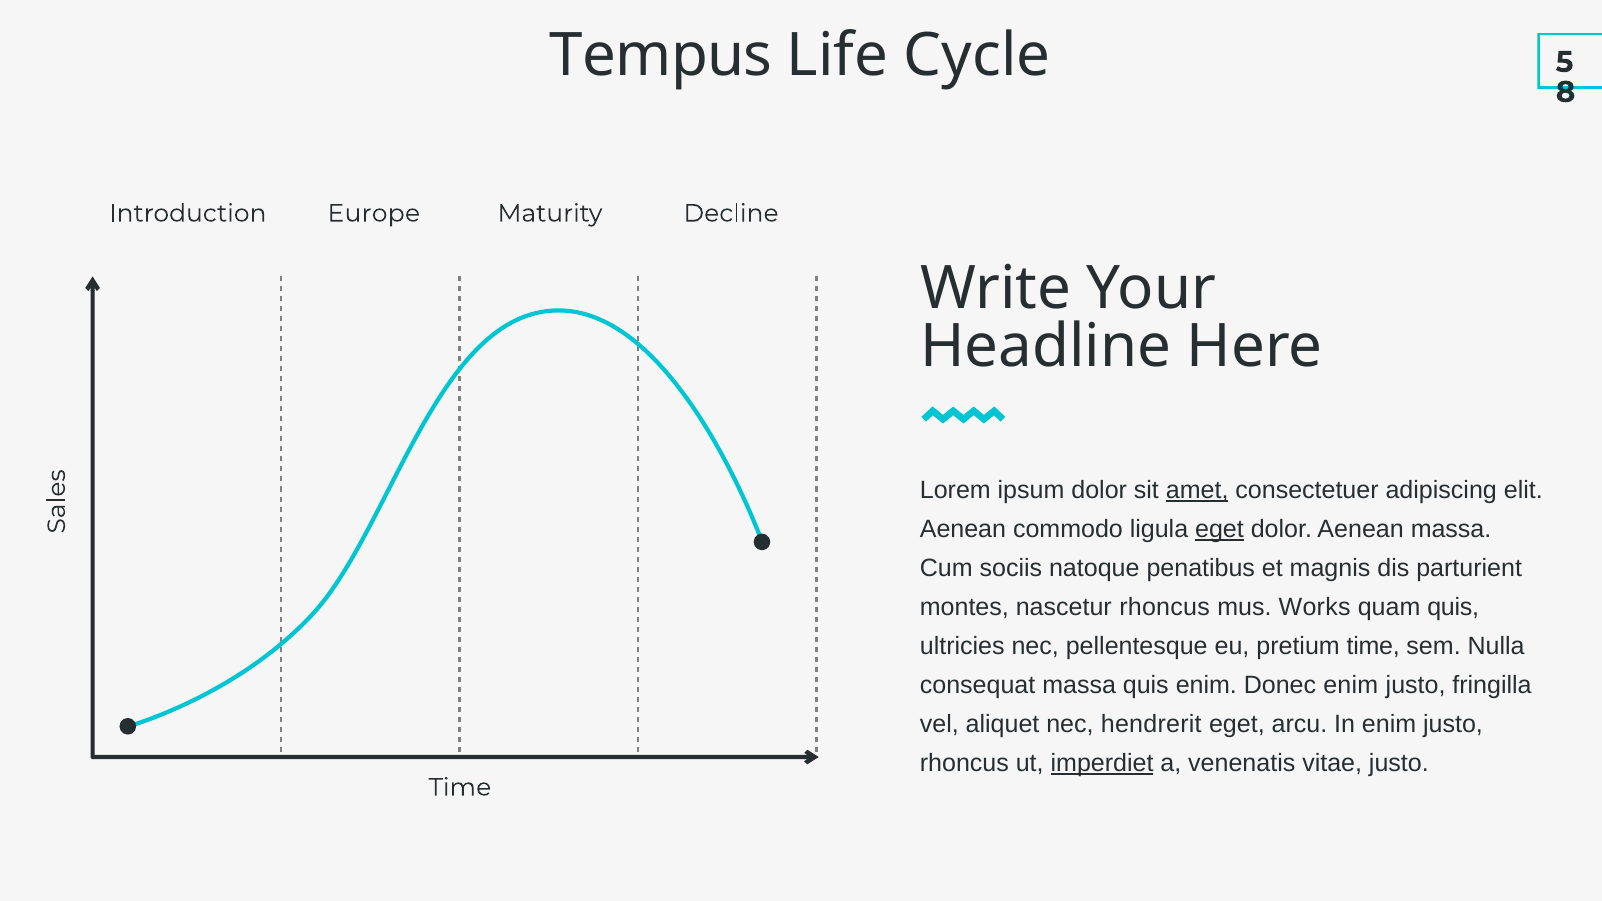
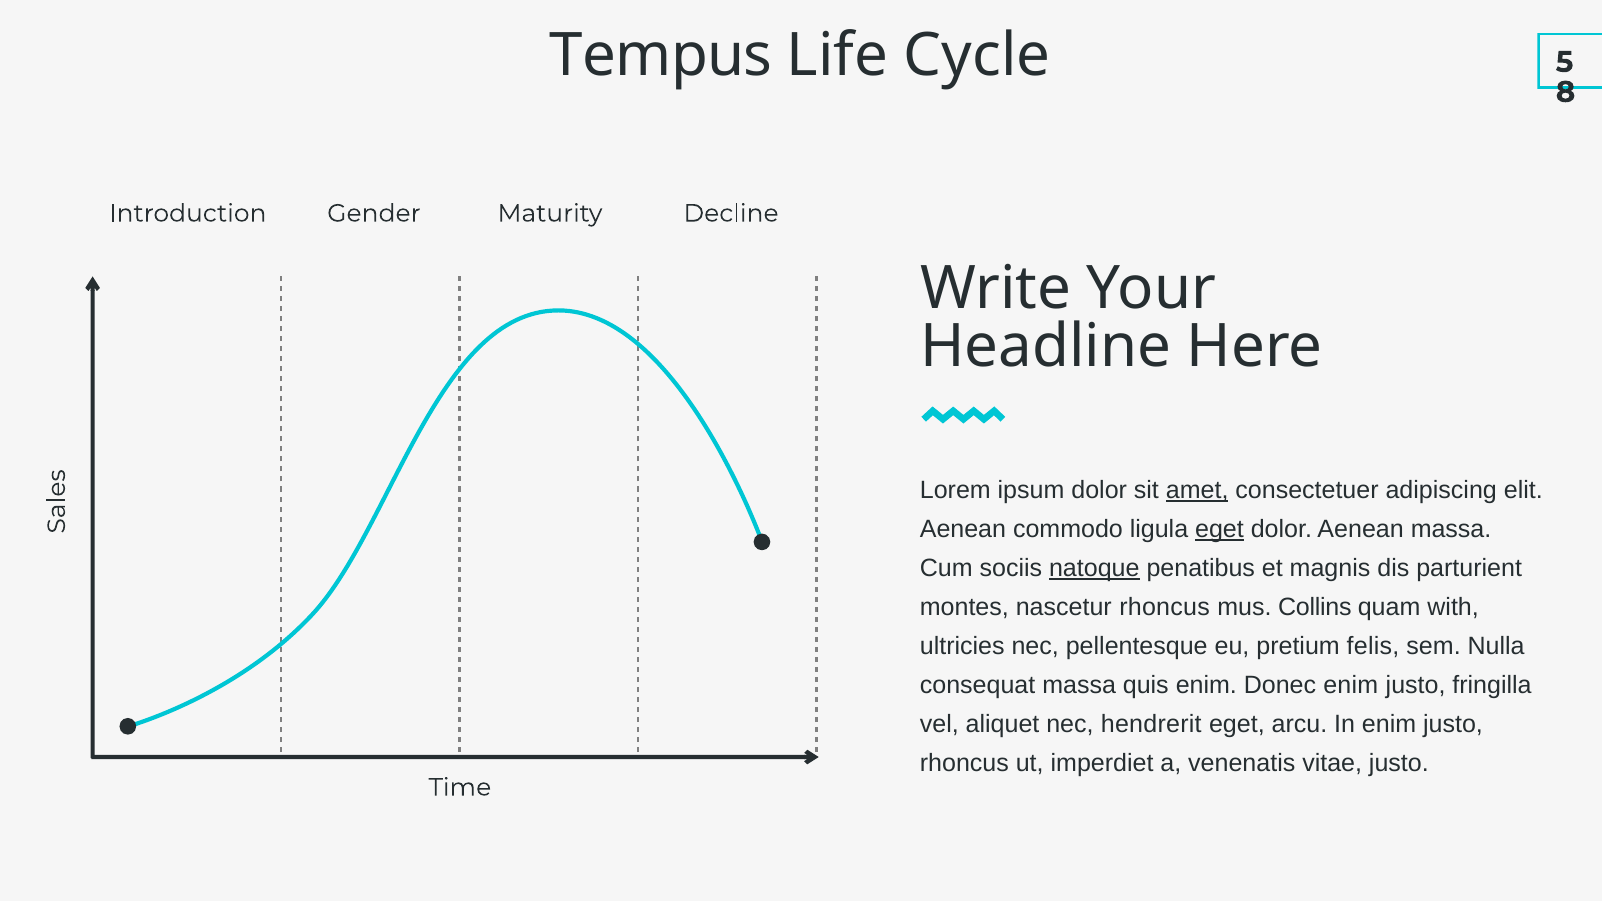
Europe: Europe -> Gender
natoque underline: none -> present
Works: Works -> Collins
quam quis: quis -> with
pretium time: time -> felis
imperdiet underline: present -> none
